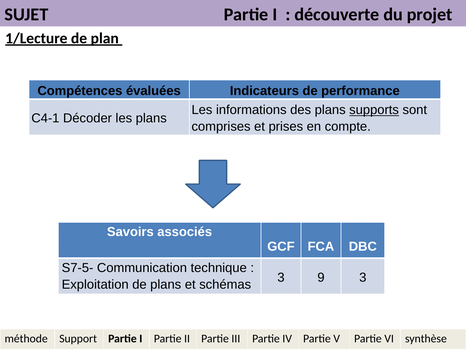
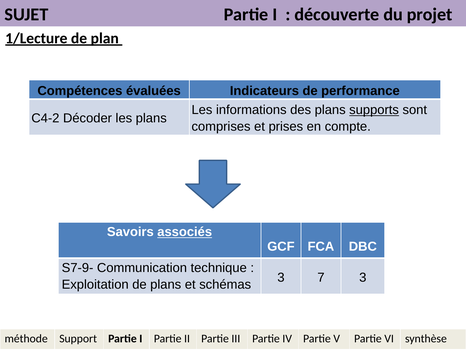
C4-1: C4-1 -> C4-2
associés underline: none -> present
S7-5-: S7-5- -> S7-9-
9: 9 -> 7
